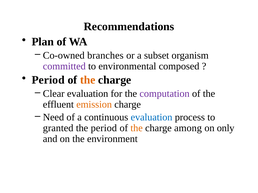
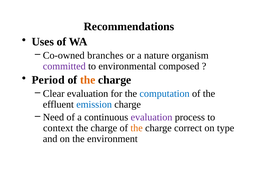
Plan: Plan -> Uses
subset: subset -> nature
computation colour: purple -> blue
emission colour: orange -> blue
evaluation at (152, 118) colour: blue -> purple
granted: granted -> context
period at (104, 128): period -> charge
among: among -> correct
only: only -> type
